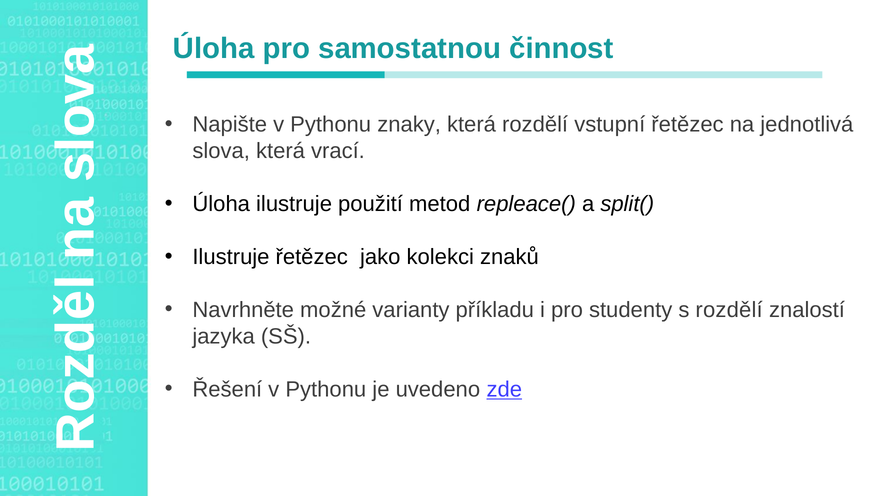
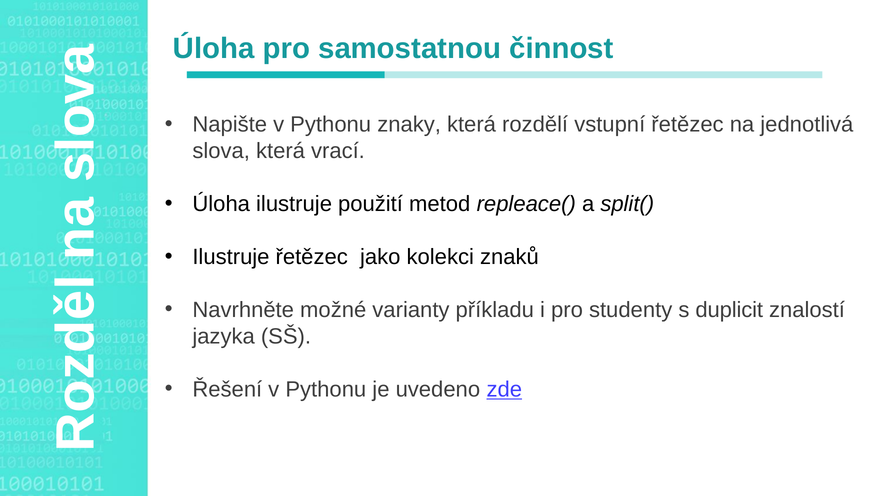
s rozdělí: rozdělí -> duplicit
